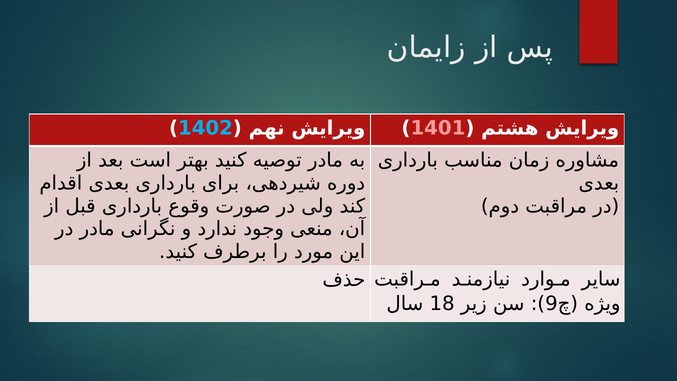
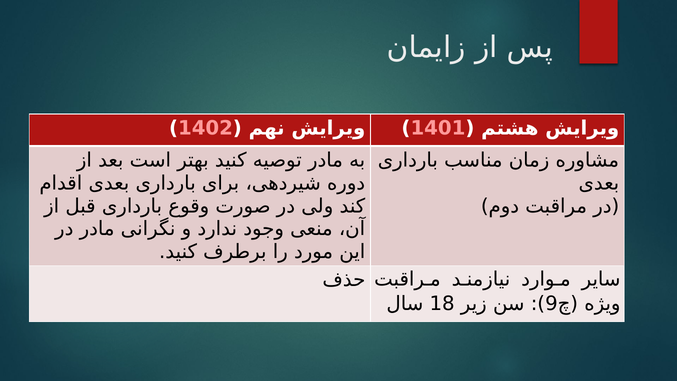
1402 colour: light blue -> pink
